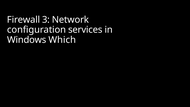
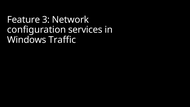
Firewall: Firewall -> Feature
Which: Which -> Traffic
